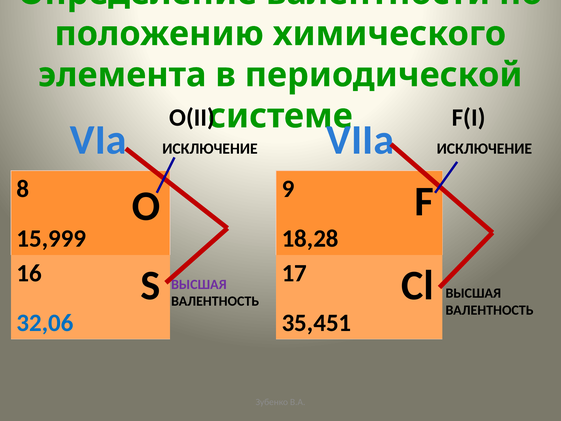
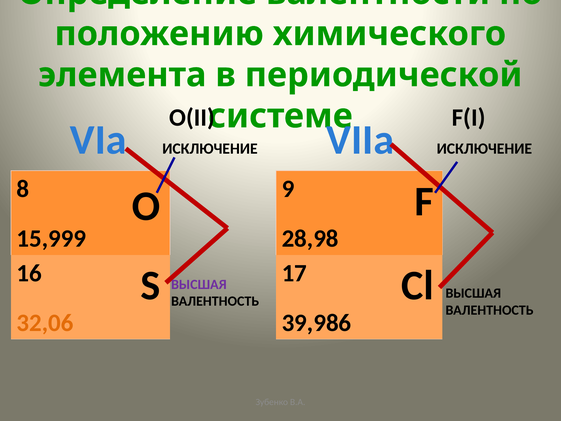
18,28: 18,28 -> 28,98
32,06 colour: blue -> orange
35,451: 35,451 -> 39,986
